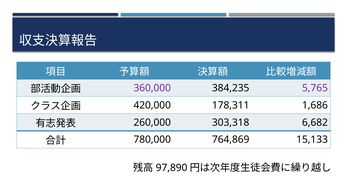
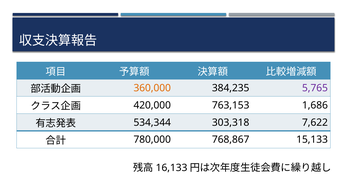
360,000 colour: purple -> orange
178,311: 178,311 -> 763,153
260,000: 260,000 -> 534,344
6,682: 6,682 -> 7,622
764,869: 764,869 -> 768,867
97,890: 97,890 -> 16,133
